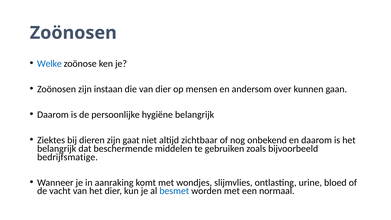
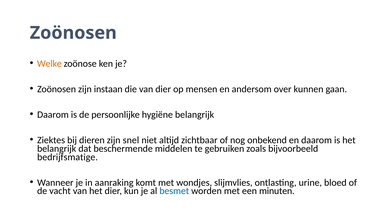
Welke colour: blue -> orange
gaat: gaat -> snel
normaal: normaal -> minuten
